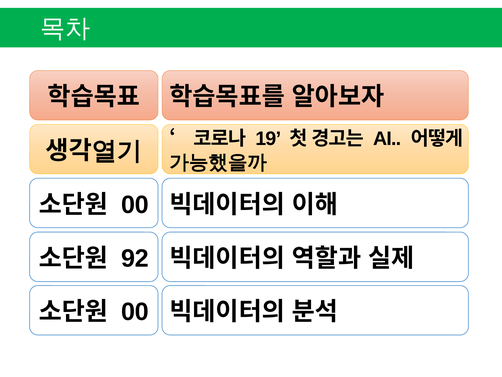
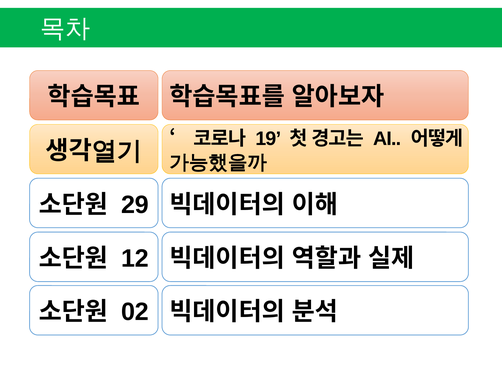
00 at (135, 204): 00 -> 29
92: 92 -> 12
00 at (135, 312): 00 -> 02
